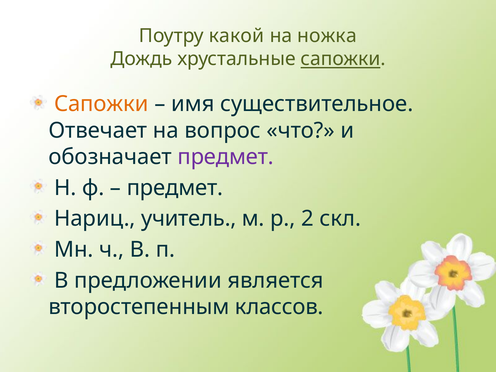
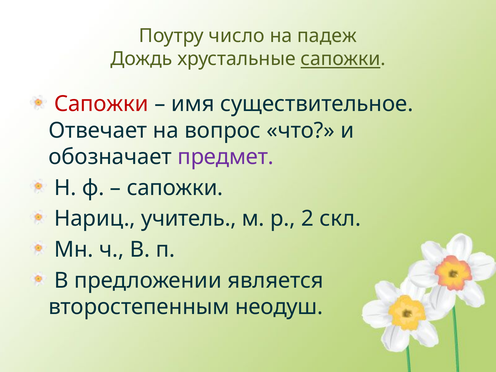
какой: какой -> число
ножка: ножка -> падеж
Сапожки at (101, 104) colour: orange -> red
предмет at (175, 188): предмет -> сапожки
классов: классов -> неодуш
